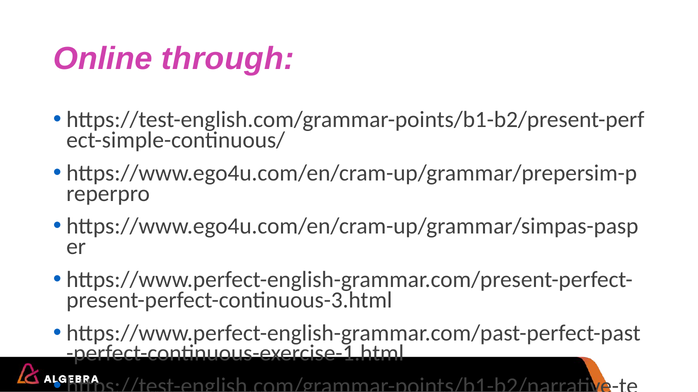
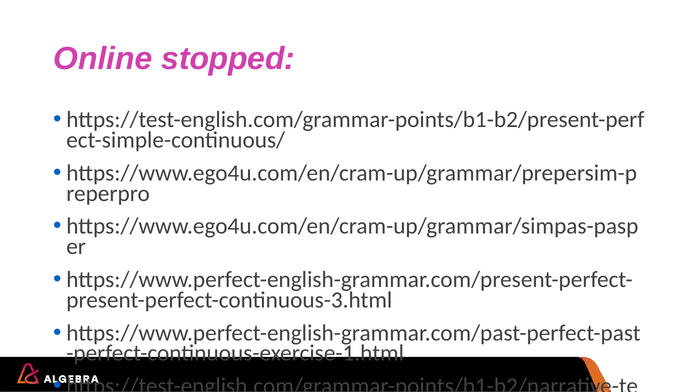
through: through -> stopped
